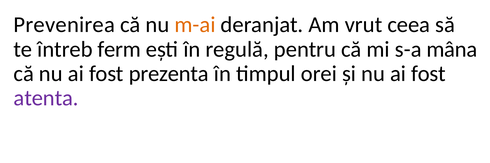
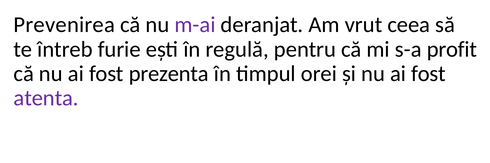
m-ai colour: orange -> purple
ferm: ferm -> furie
mâna: mâna -> profit
